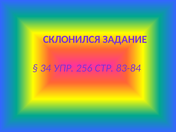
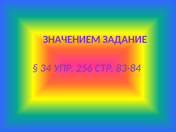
СКЛОНИЛСЯ: СКЛОНИЛСЯ -> ЗНАЧЕНИЕМ
